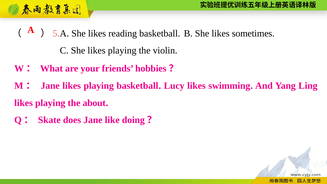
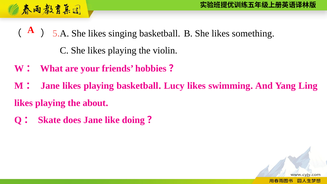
reading: reading -> singing
sometimes: sometimes -> something
